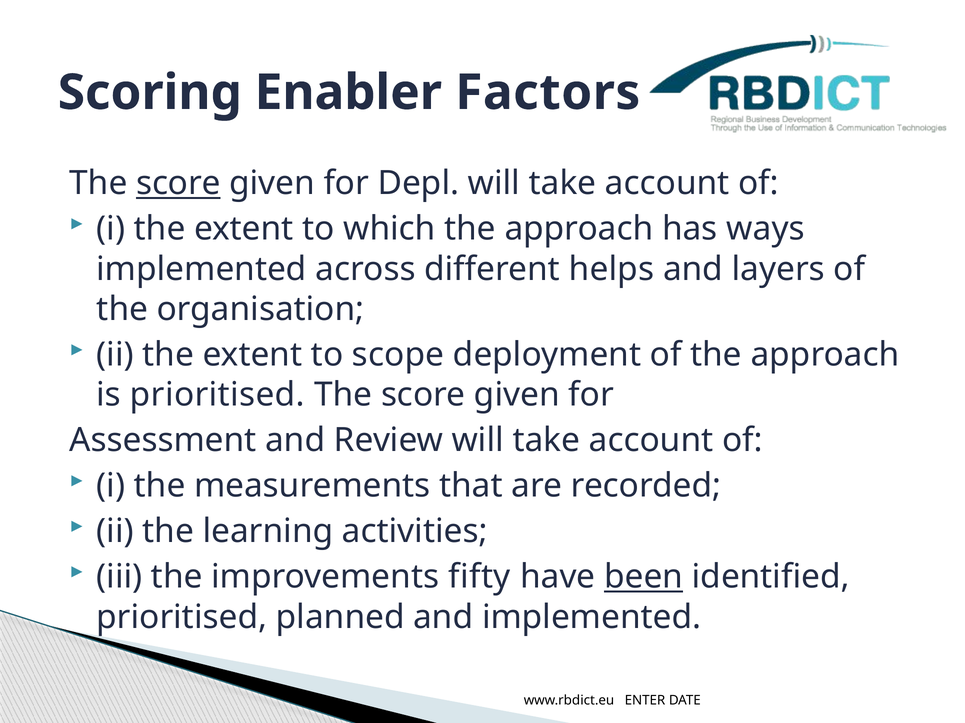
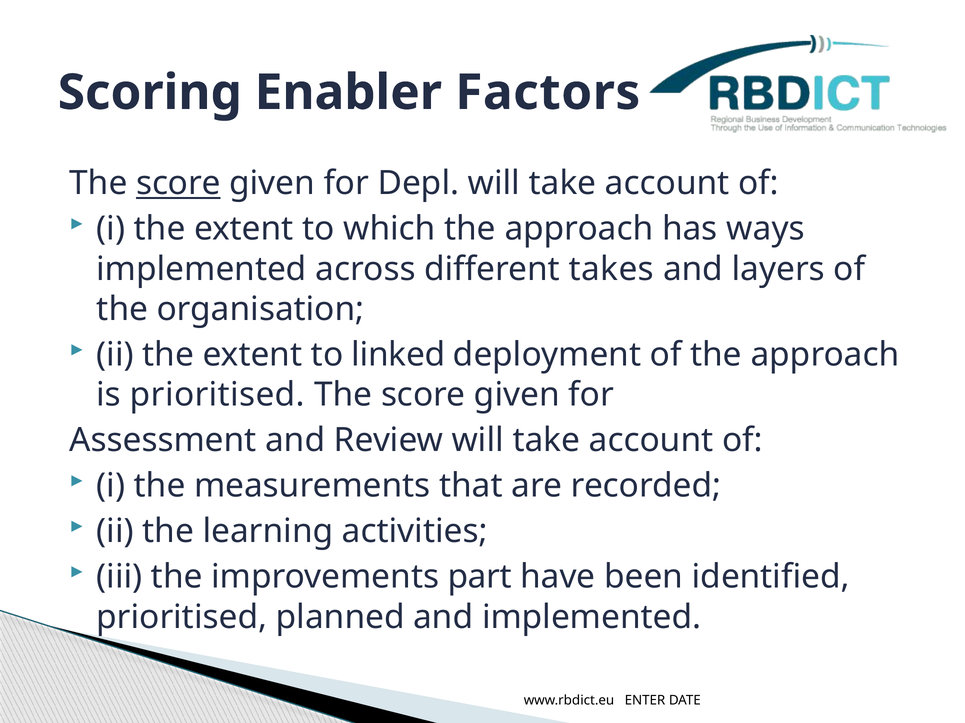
helps: helps -> takes
scope: scope -> linked
fifty: fifty -> part
been underline: present -> none
